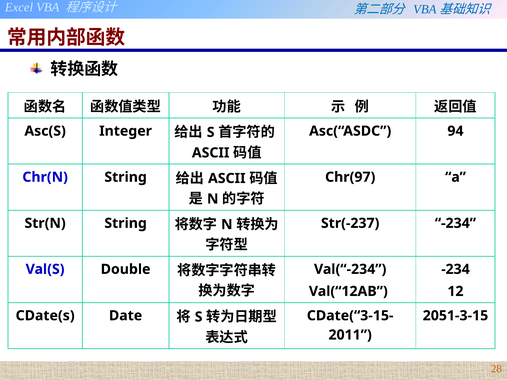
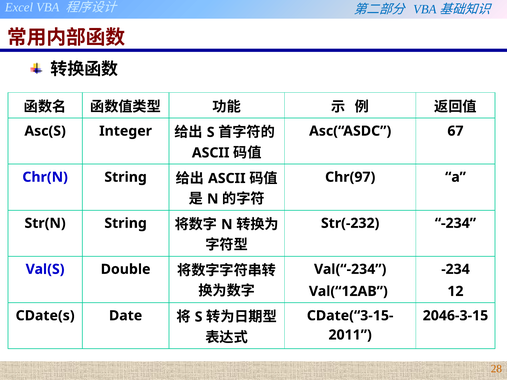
94: 94 -> 67
Str(-237: Str(-237 -> Str(-232
2051-3-15: 2051-3-15 -> 2046-3-15
